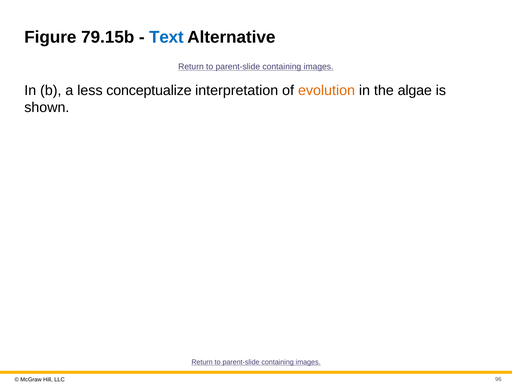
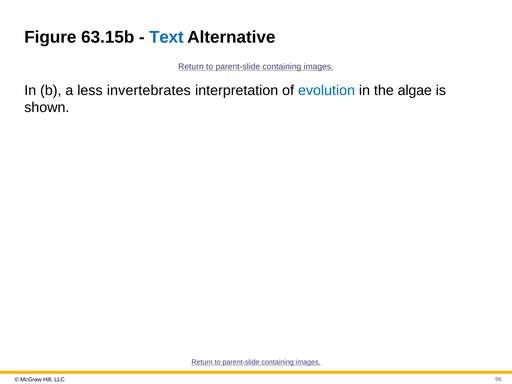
79.15b: 79.15b -> 63.15b
conceptualize: conceptualize -> invertebrates
evolution colour: orange -> blue
